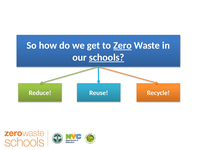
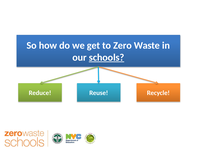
Zero underline: present -> none
